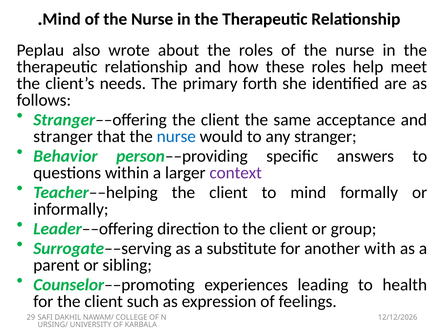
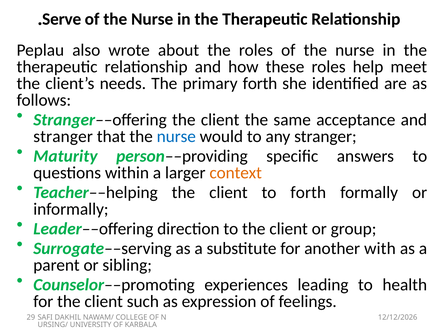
Mind at (62, 19): Mind -> Serve
Behavior: Behavior -> Maturity
context colour: purple -> orange
to mind: mind -> forth
